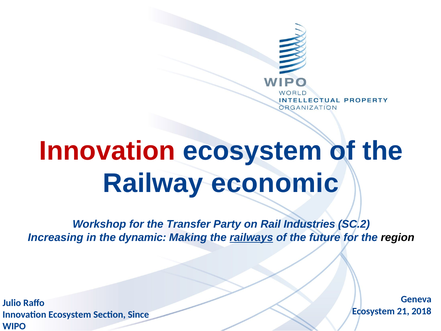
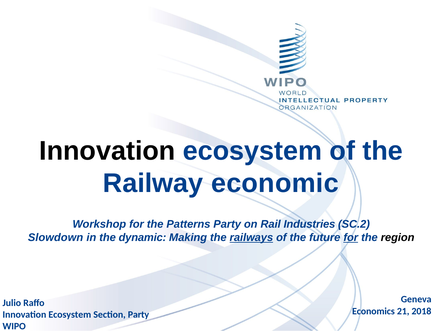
Innovation at (107, 151) colour: red -> black
Transfer: Transfer -> Patterns
Increasing: Increasing -> Slowdown
for at (351, 237) underline: none -> present
Ecosystem at (373, 311): Ecosystem -> Economics
Section Since: Since -> Party
